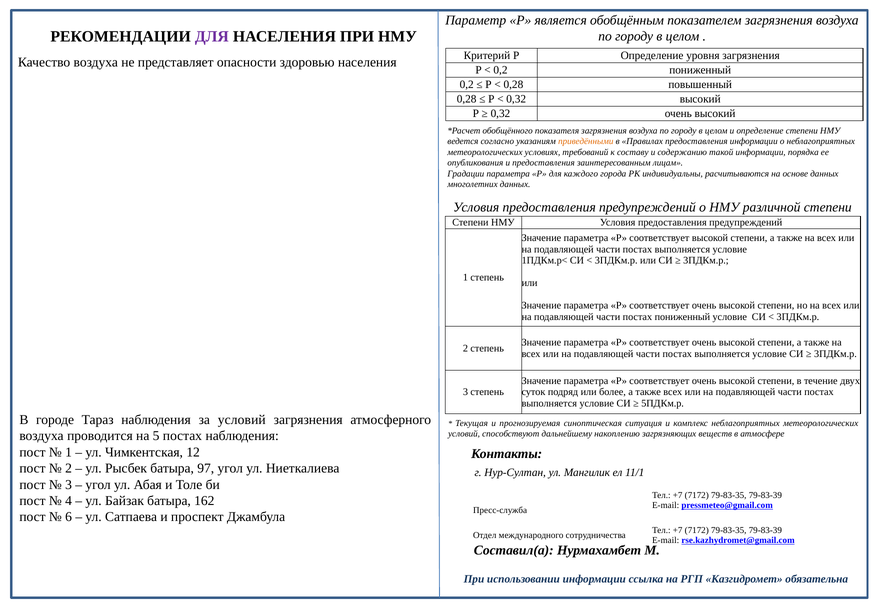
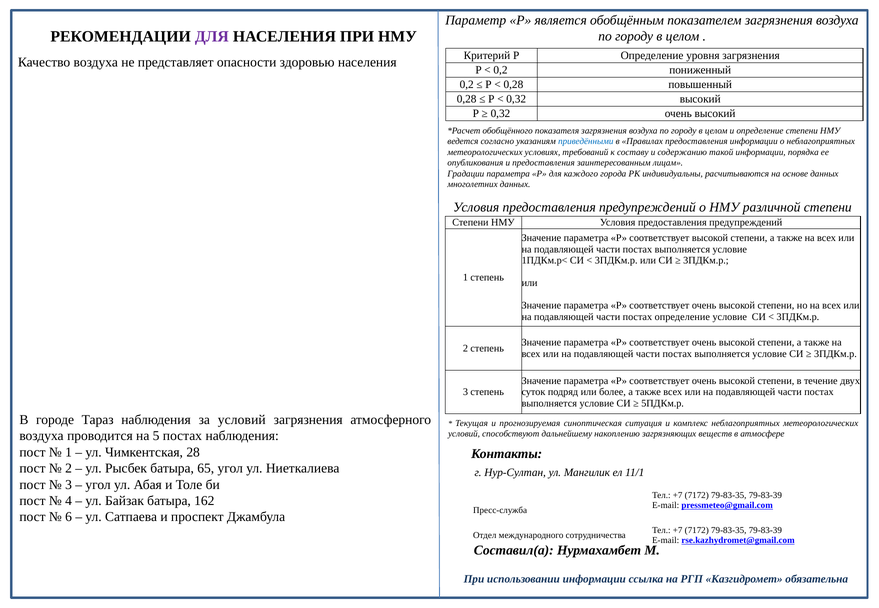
приведёнными colour: orange -> blue
постах пониженный: пониженный -> определение
12: 12 -> 28
97: 97 -> 65
